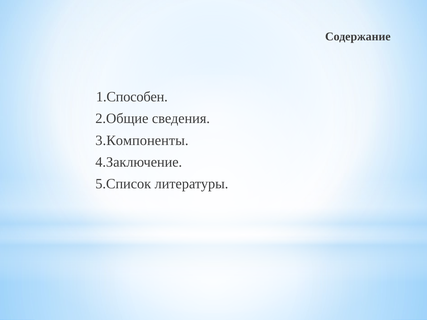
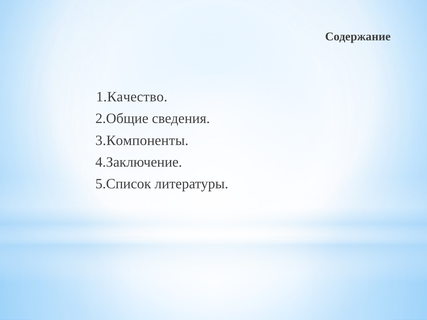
1.Способен: 1.Способен -> 1.Качество
